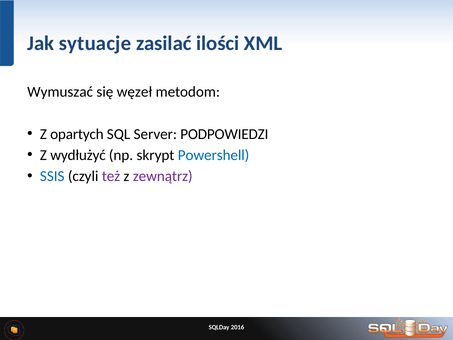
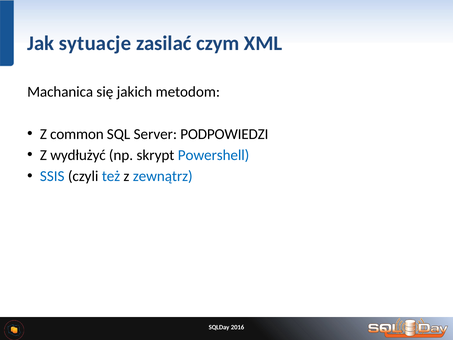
ilości: ilości -> czym
Wymuszać: Wymuszać -> Machanica
węzeł: węzeł -> jakich
opartych: opartych -> common
też colour: purple -> blue
zewnątrz colour: purple -> blue
